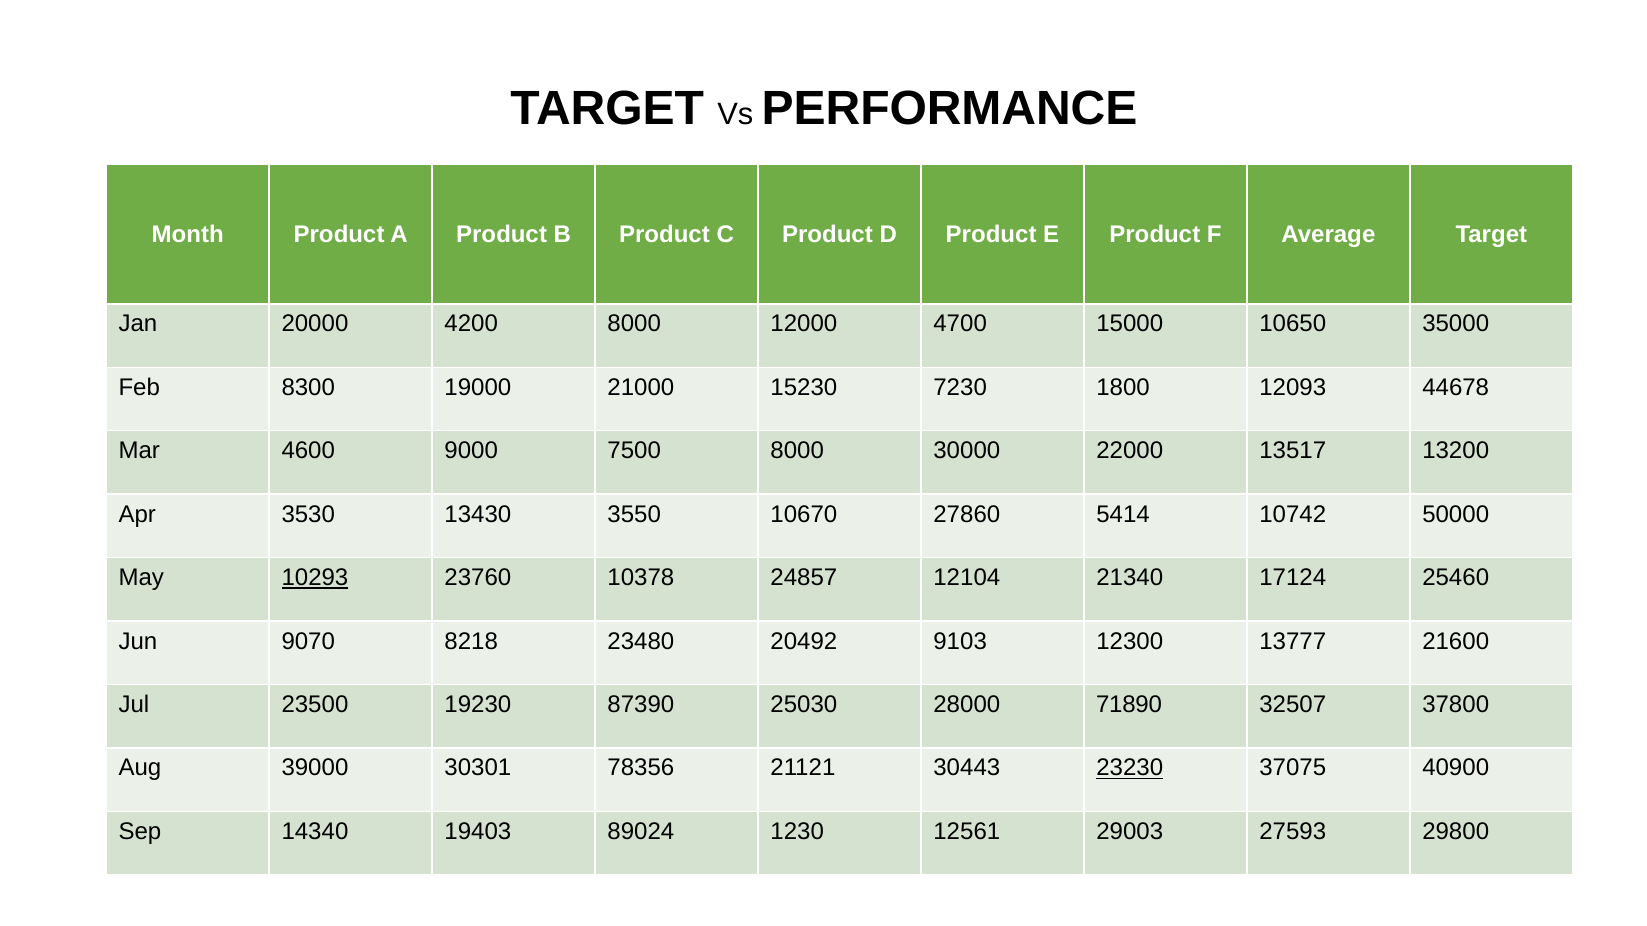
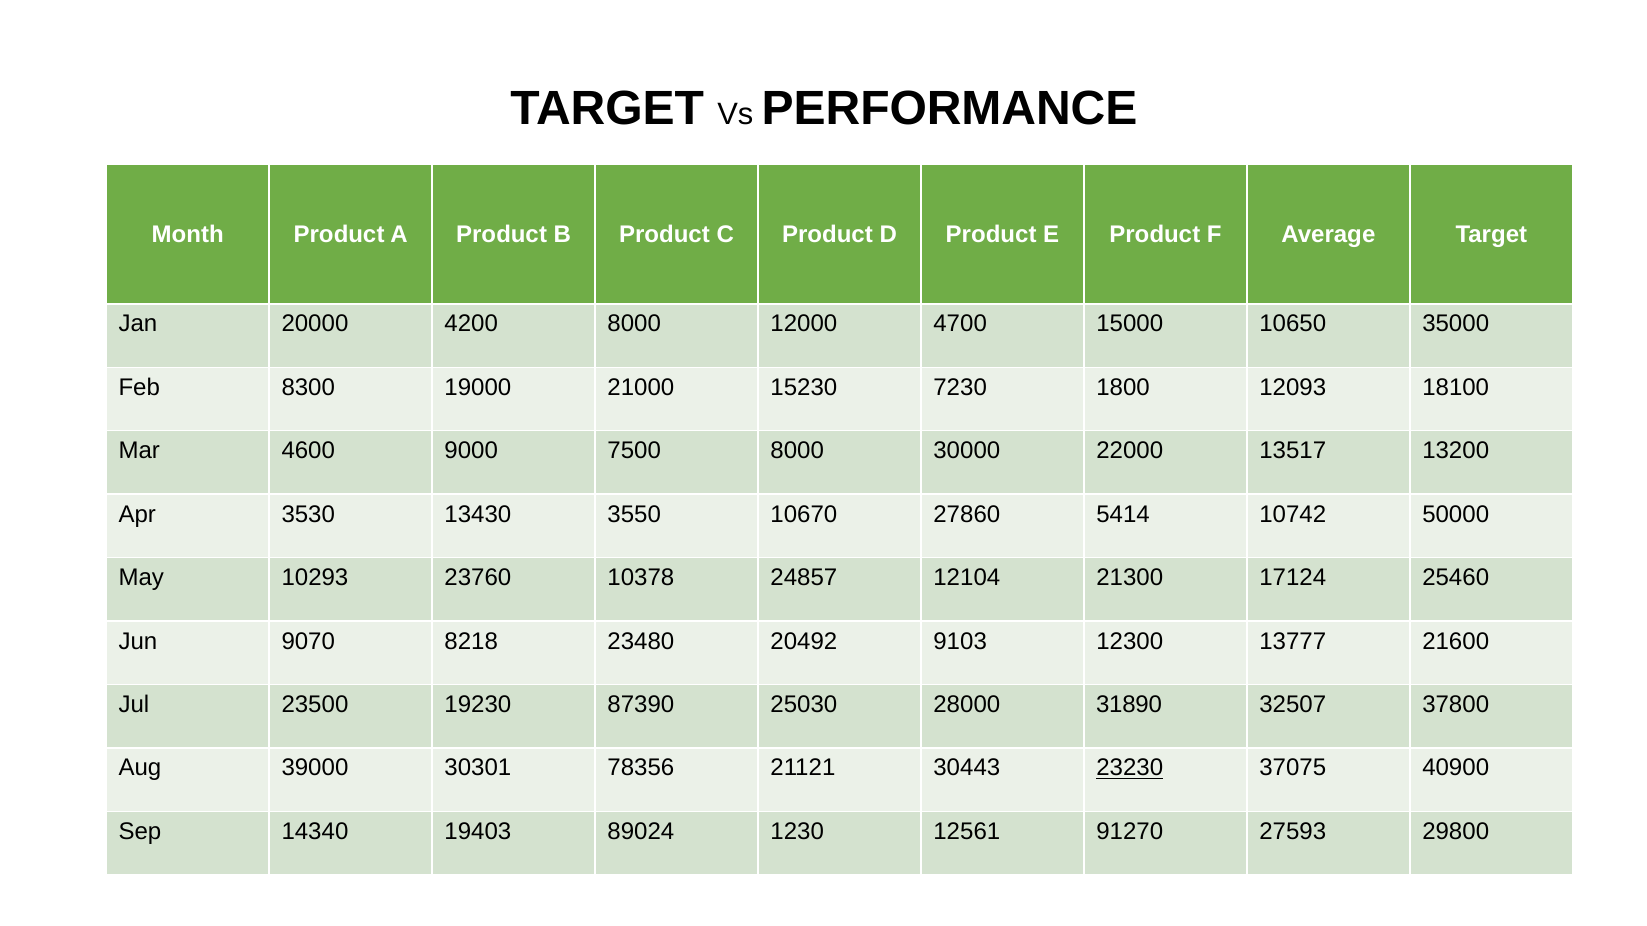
44678: 44678 -> 18100
10293 underline: present -> none
21340: 21340 -> 21300
71890: 71890 -> 31890
29003: 29003 -> 91270
